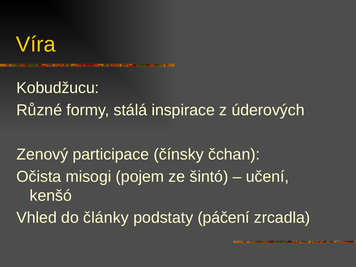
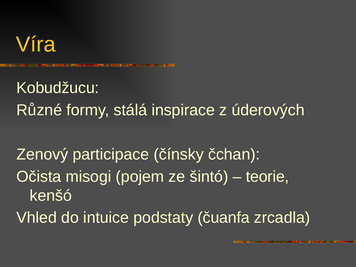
učení: učení -> teorie
články: články -> intuice
páčení: páčení -> čuanfa
